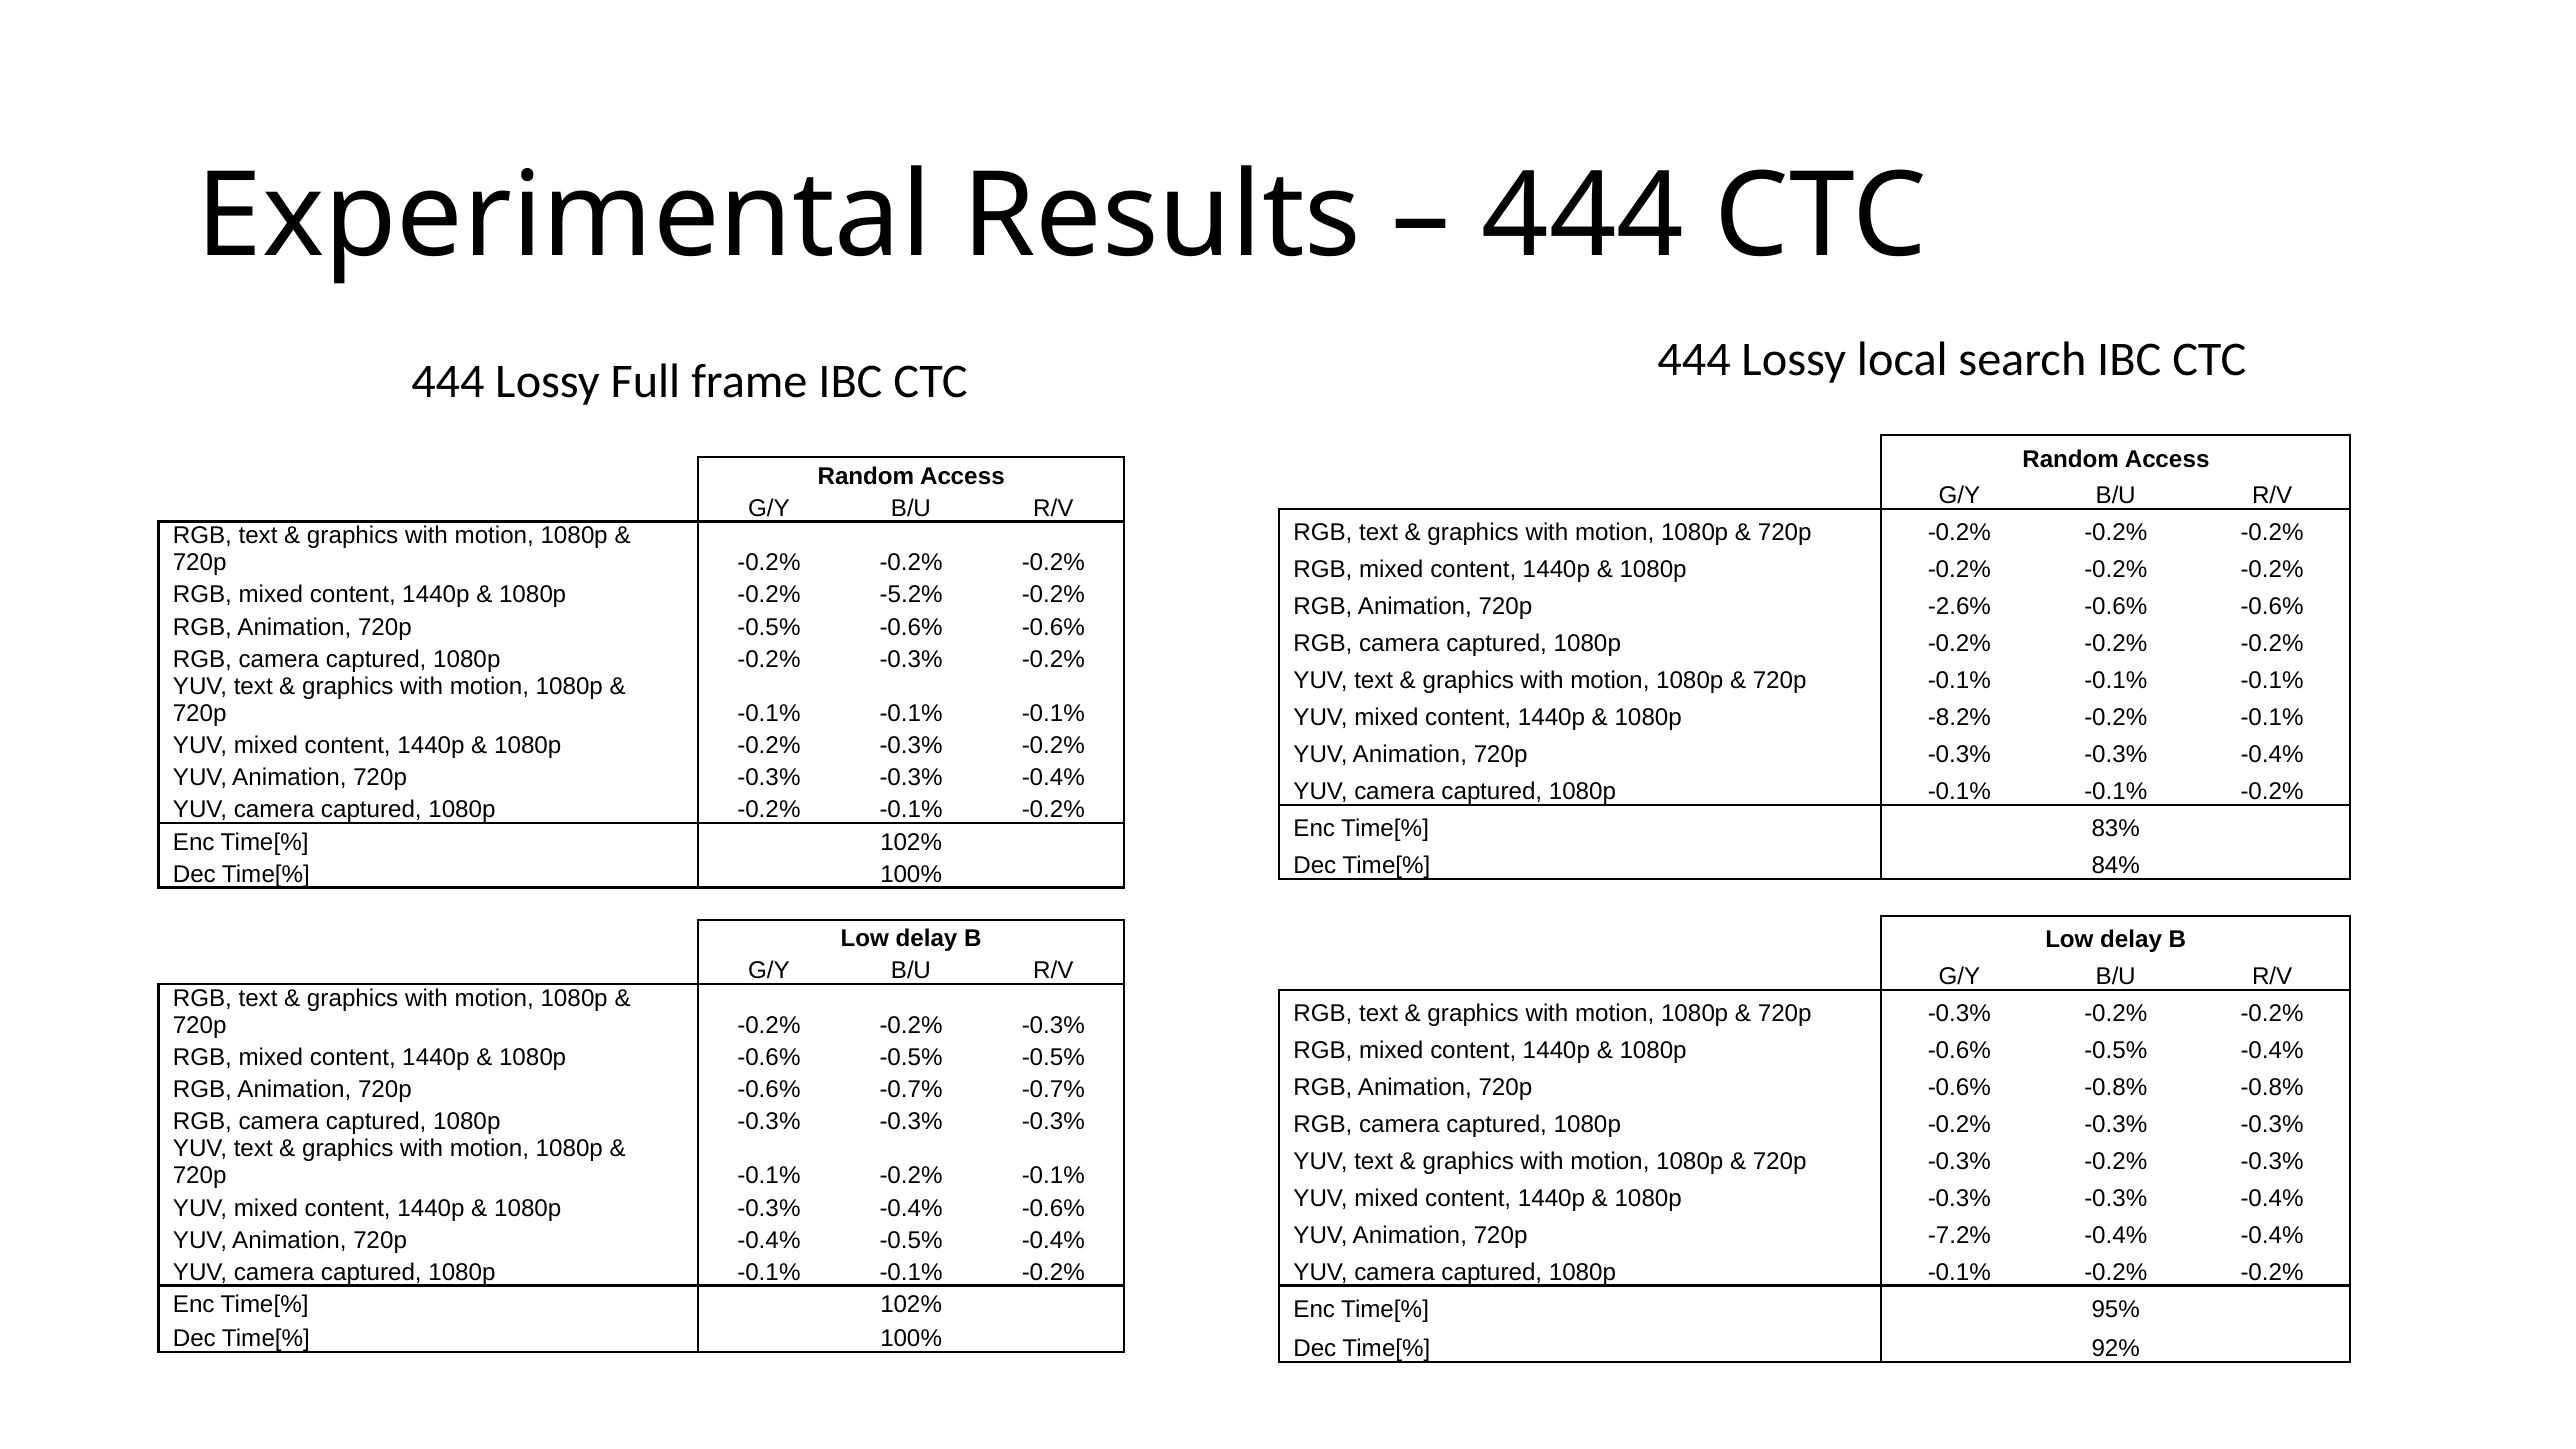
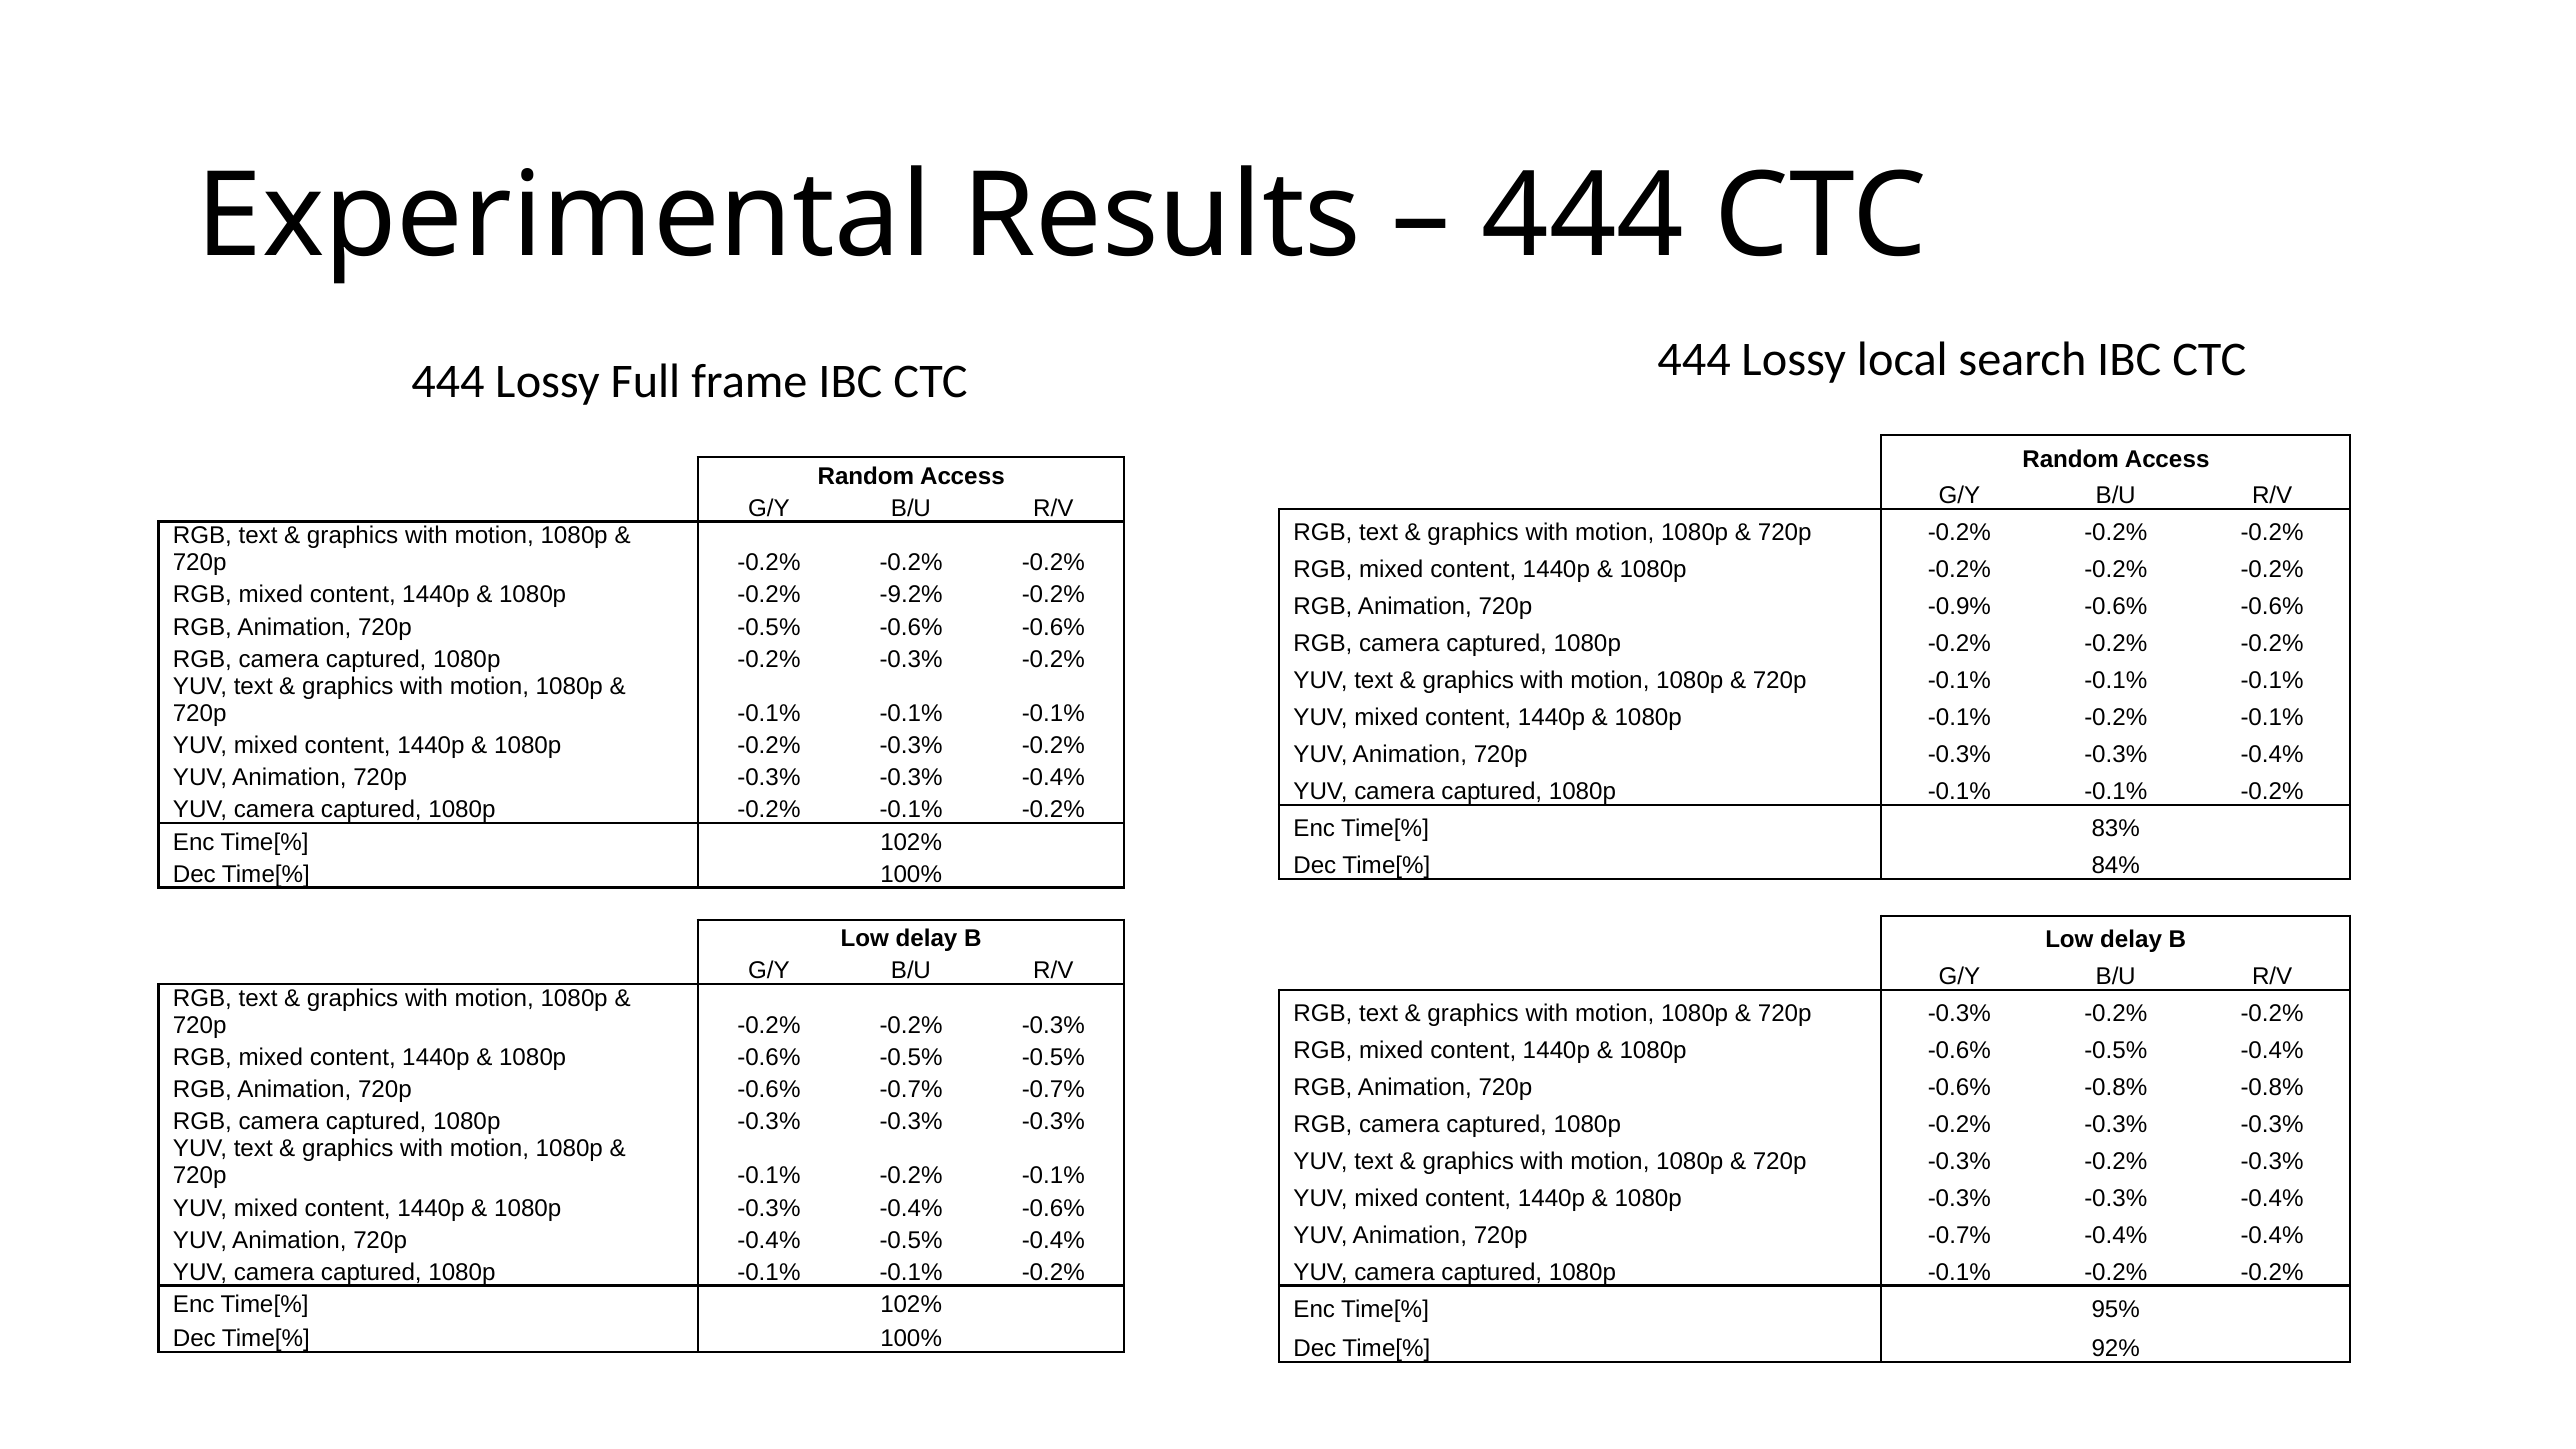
-5.2%: -5.2% -> -9.2%
-2.6%: -2.6% -> -0.9%
-8.2% at (1959, 718): -8.2% -> -0.1%
720p -7.2%: -7.2% -> -0.7%
